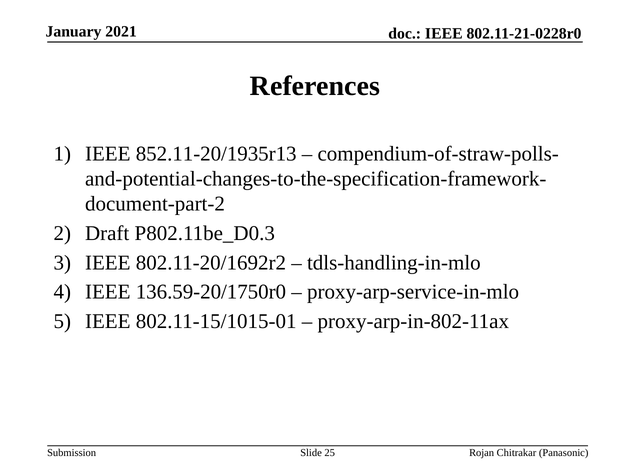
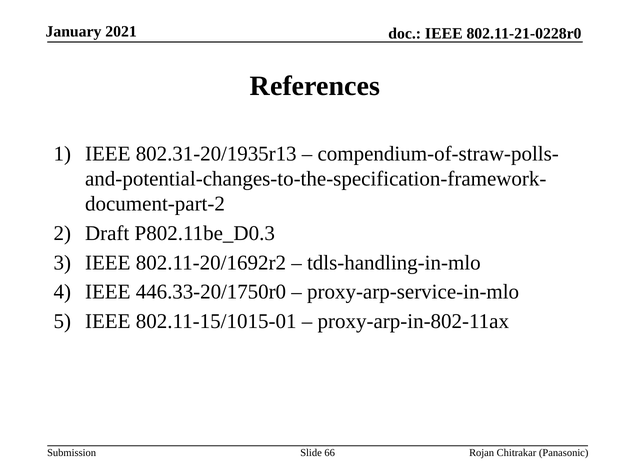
852.11-20/1935r13: 852.11-20/1935r13 -> 802.31-20/1935r13
136.59-20/1750r0: 136.59-20/1750r0 -> 446.33-20/1750r0
25: 25 -> 66
